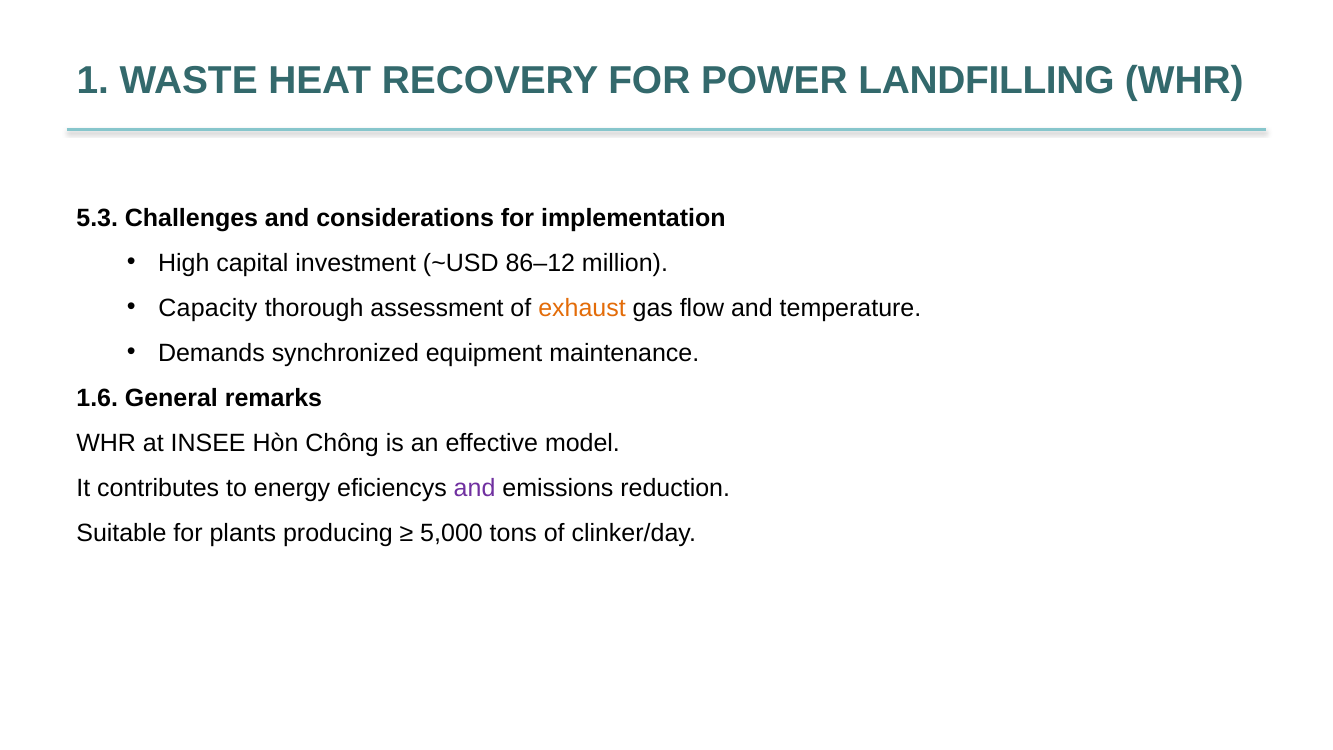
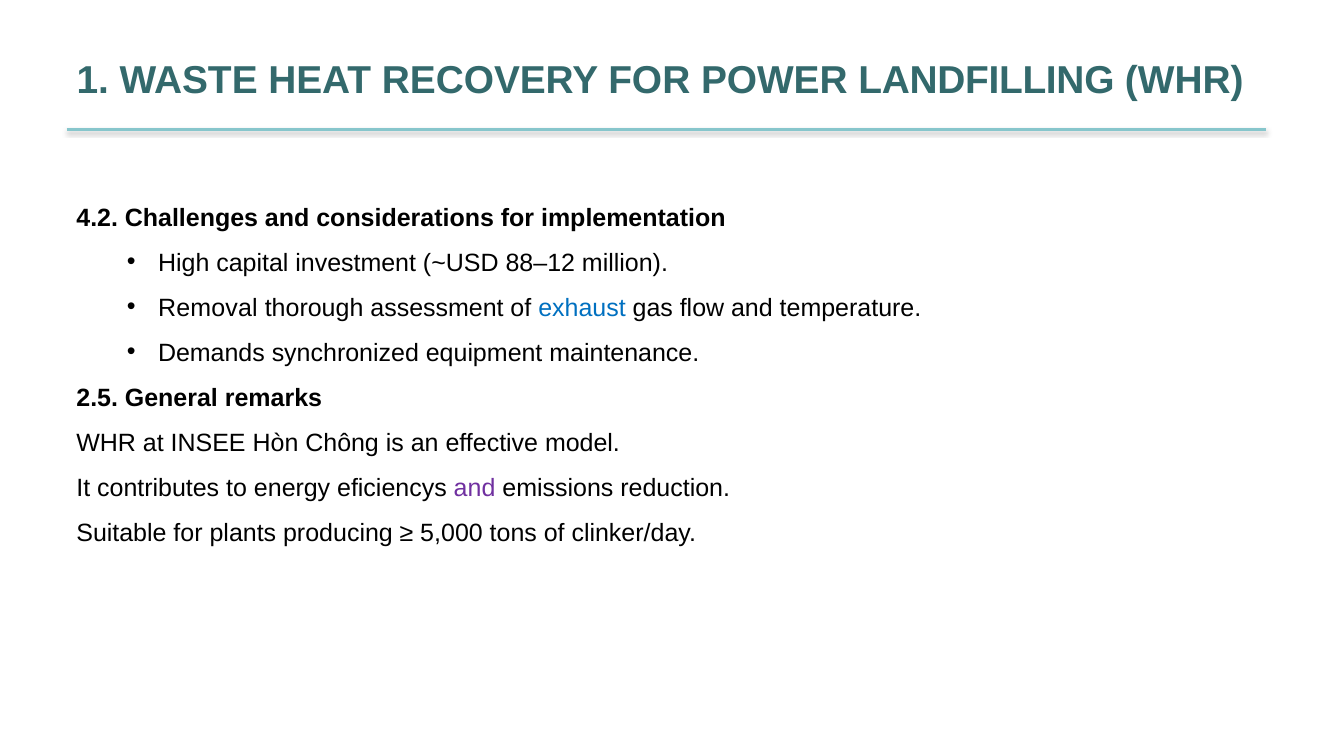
5.3: 5.3 -> 4.2
86–12: 86–12 -> 88–12
Capacity: Capacity -> Removal
exhaust colour: orange -> blue
1.6: 1.6 -> 2.5
